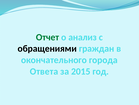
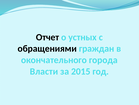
Отчет colour: green -> black
анализ: анализ -> устных
Ответа: Ответа -> Власти
